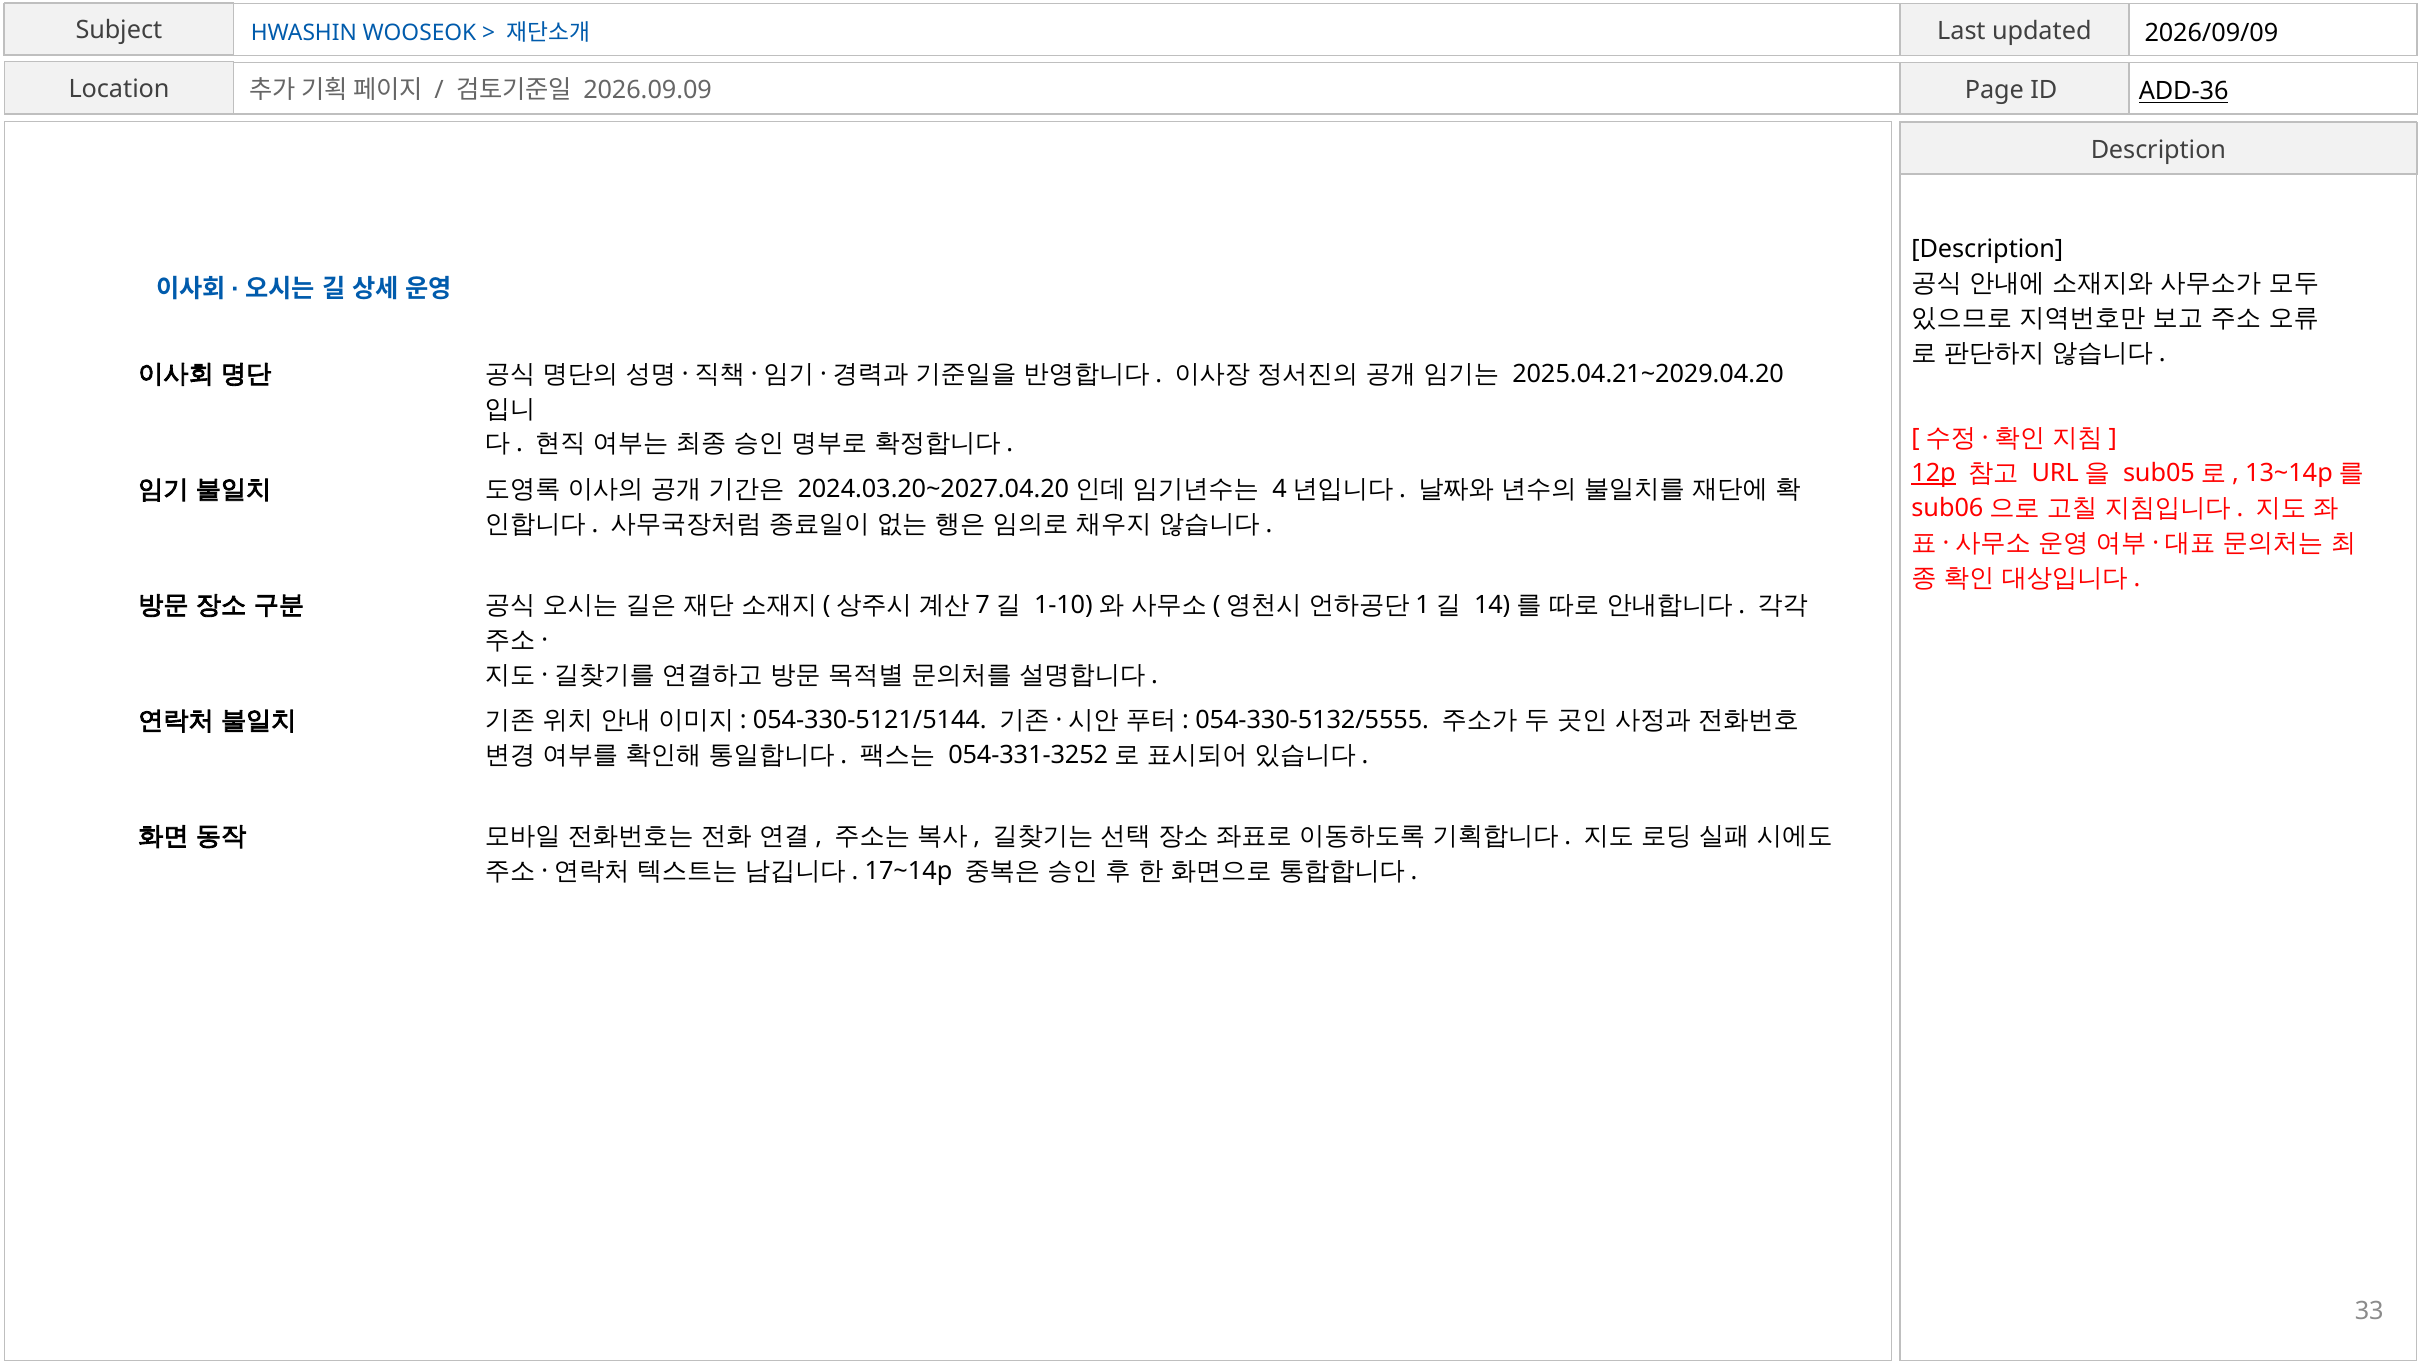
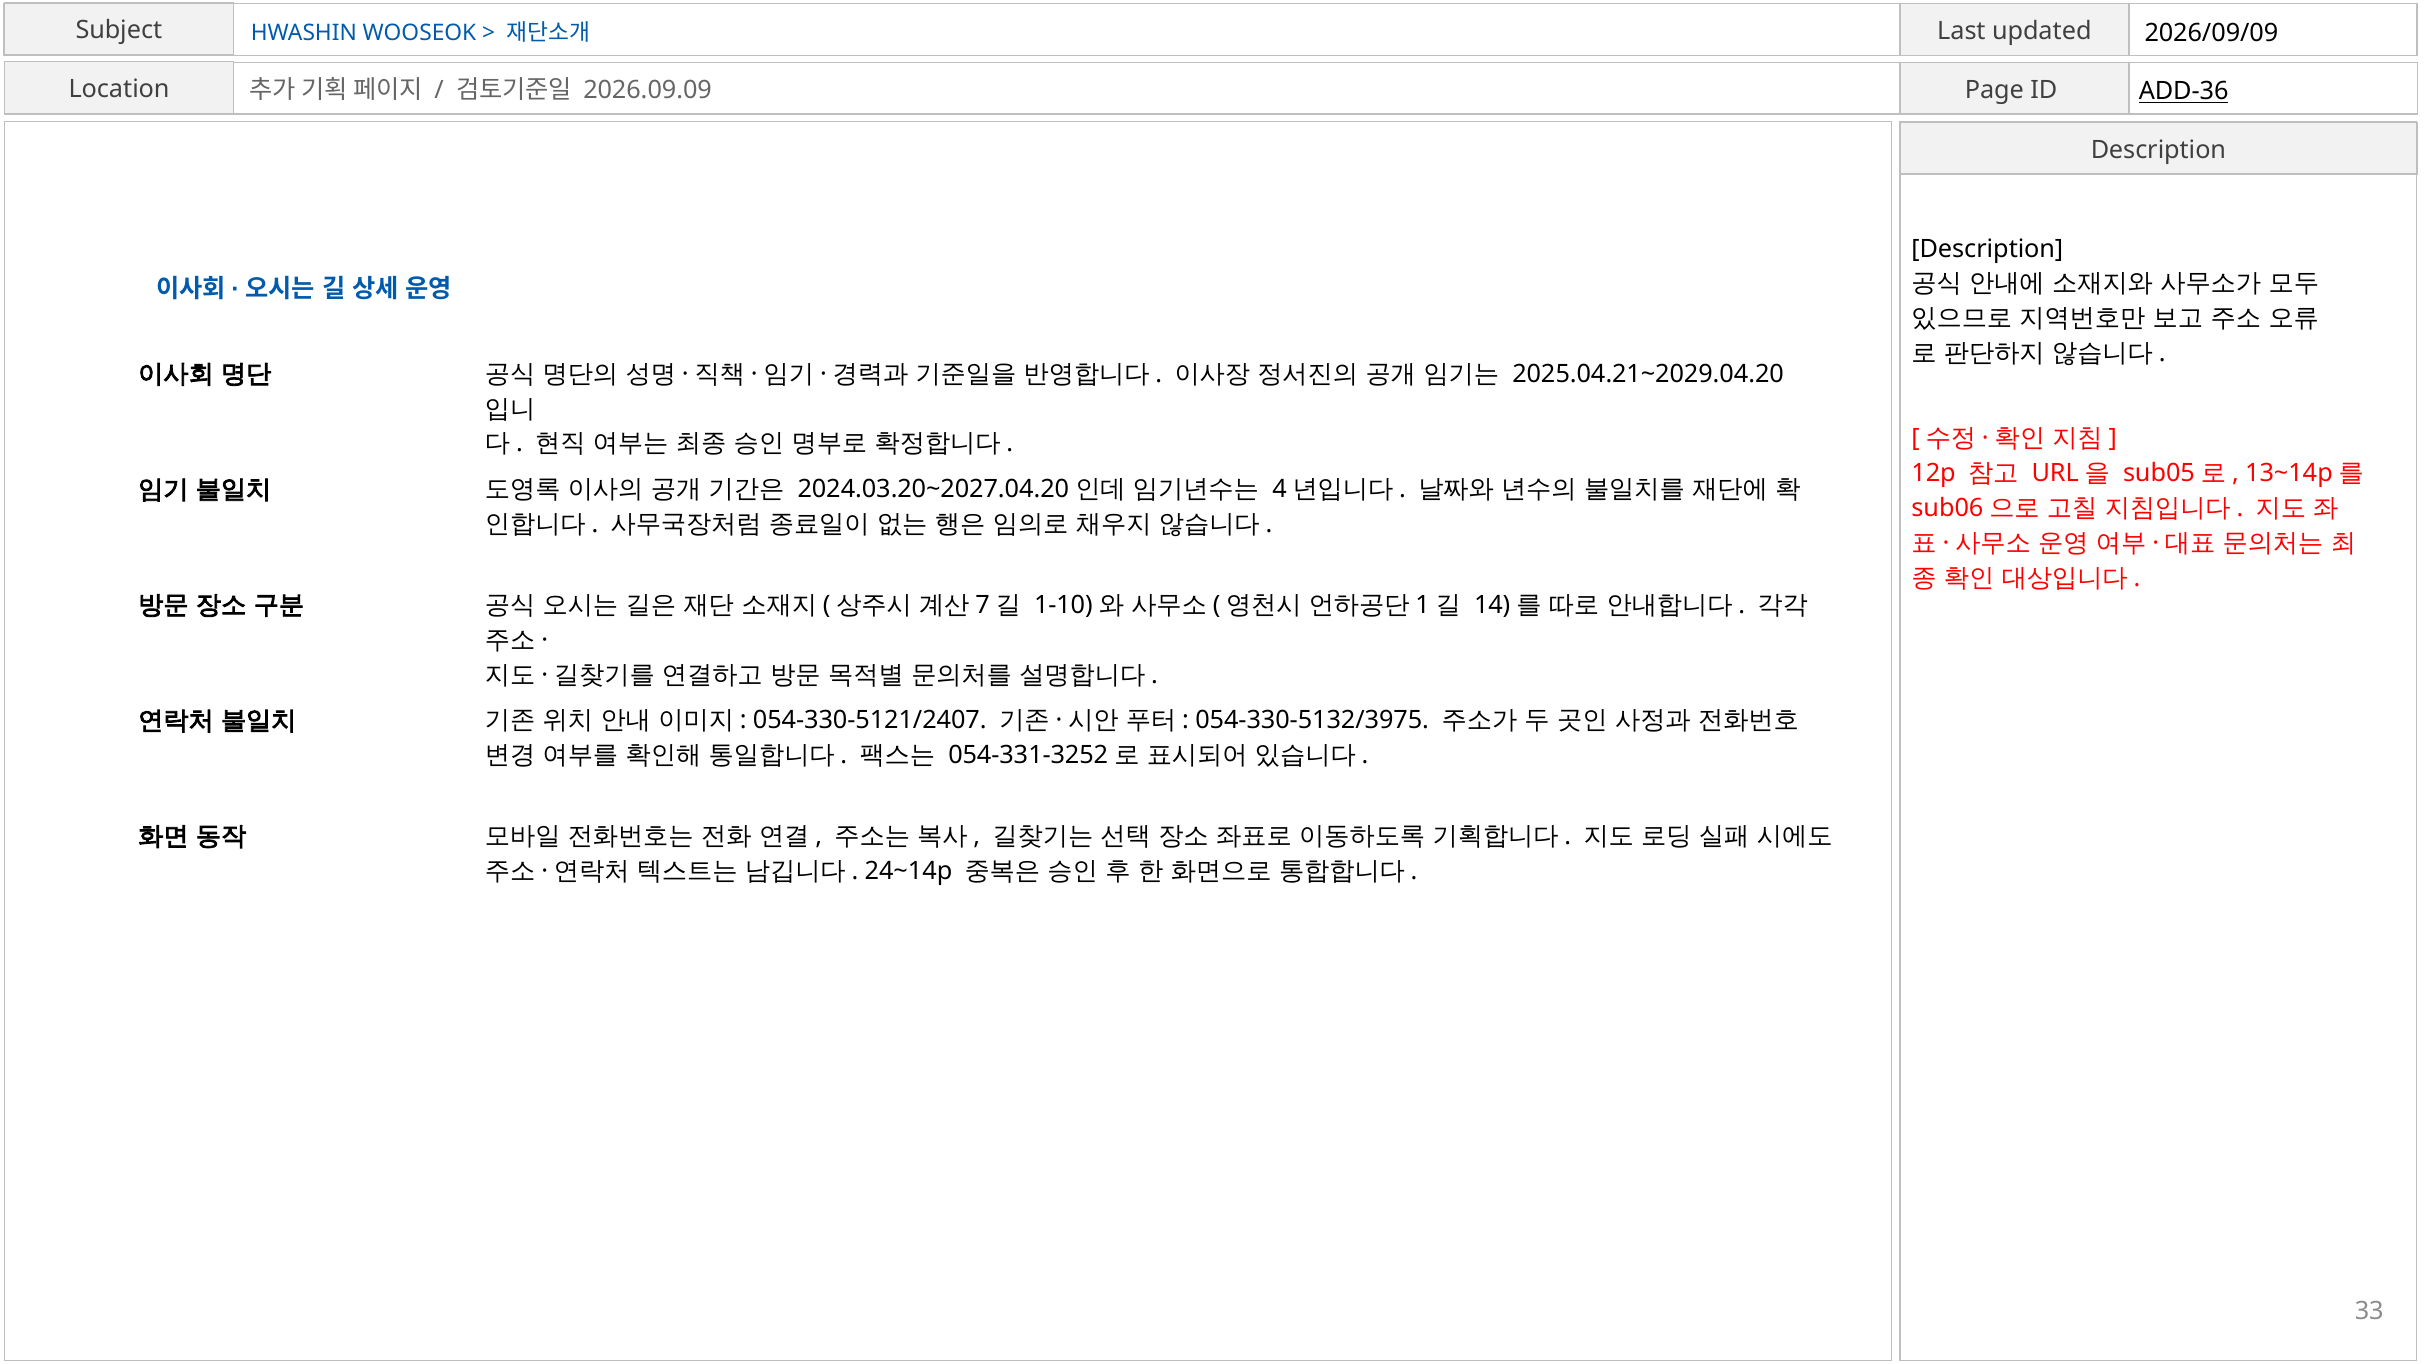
12p underline: present -> none
054-330-5121/5144: 054-330-5121/5144 -> 054-330-5121/2407
054-330-5132/5555: 054-330-5132/5555 -> 054-330-5132/3975
17~14p: 17~14p -> 24~14p
